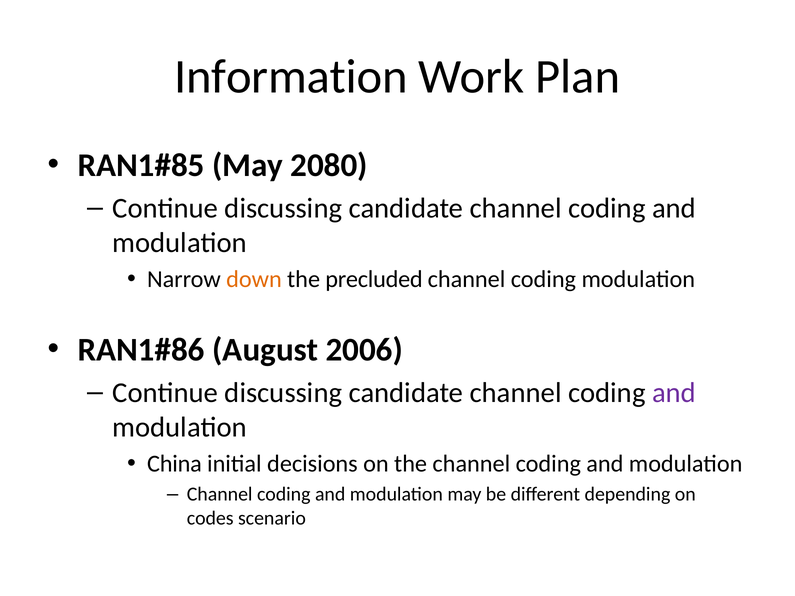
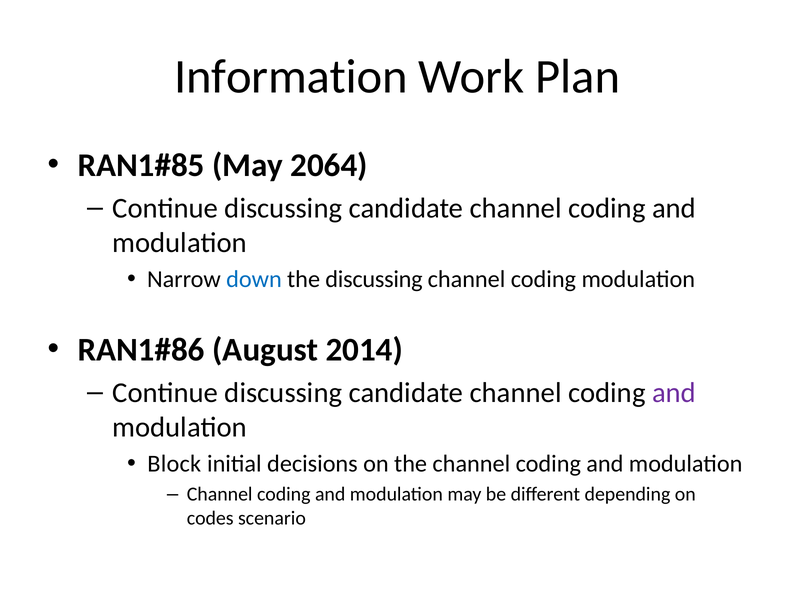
2080: 2080 -> 2064
down colour: orange -> blue
the precluded: precluded -> discussing
2006: 2006 -> 2014
China: China -> Block
